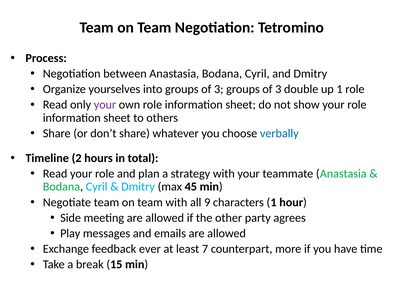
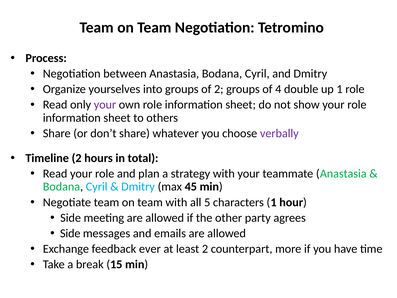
into groups of 3: 3 -> 2
3 at (278, 89): 3 -> 4
verbally colour: blue -> purple
9: 9 -> 5
Play at (70, 233): Play -> Side
least 7: 7 -> 2
